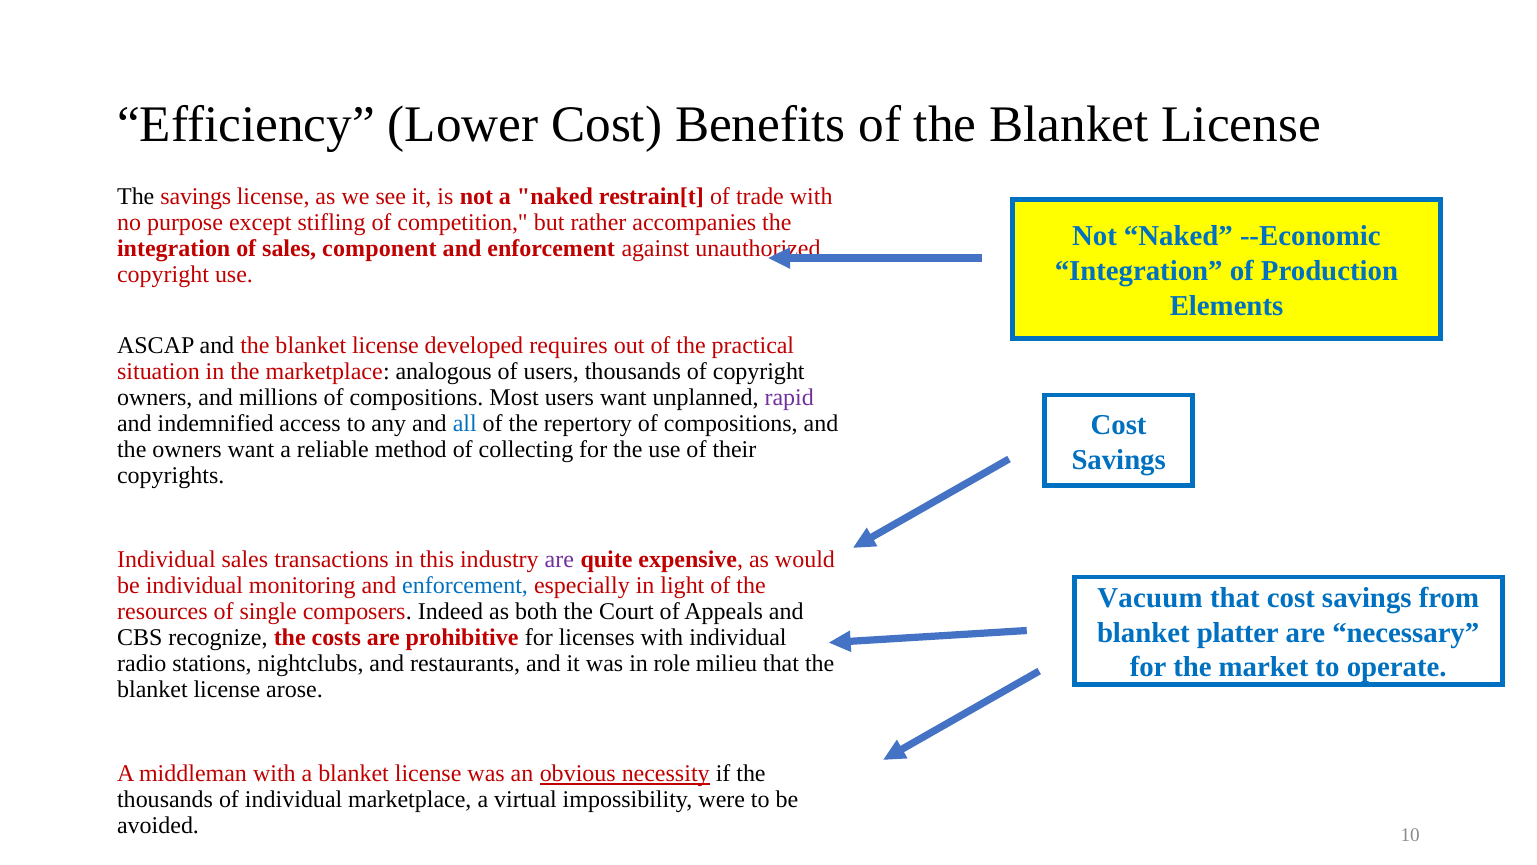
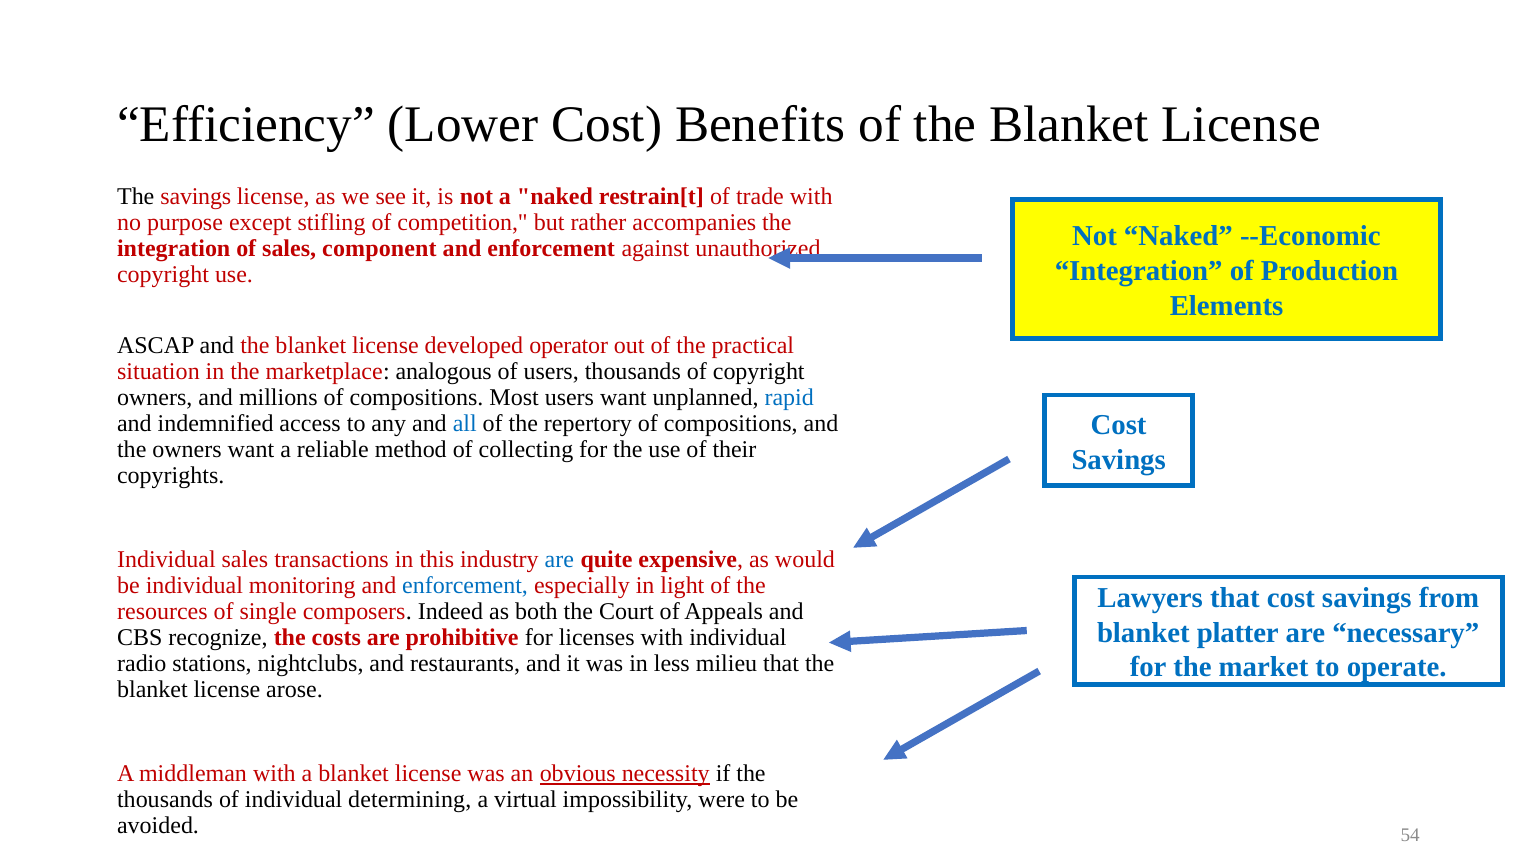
requires: requires -> operator
rapid colour: purple -> blue
are at (559, 559) colour: purple -> blue
Vacuum: Vacuum -> Lawyers
role: role -> less
individual marketplace: marketplace -> determining
10: 10 -> 54
